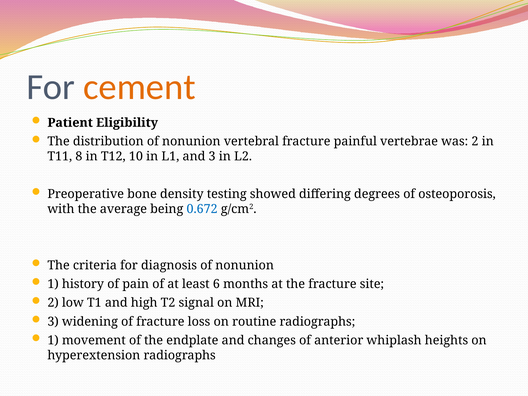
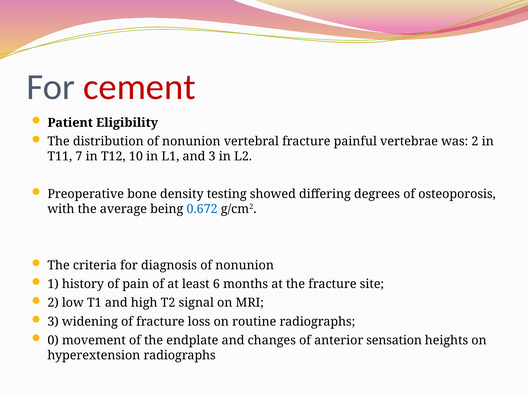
cement colour: orange -> red
8: 8 -> 7
1 at (53, 340): 1 -> 0
whiplash: whiplash -> sensation
